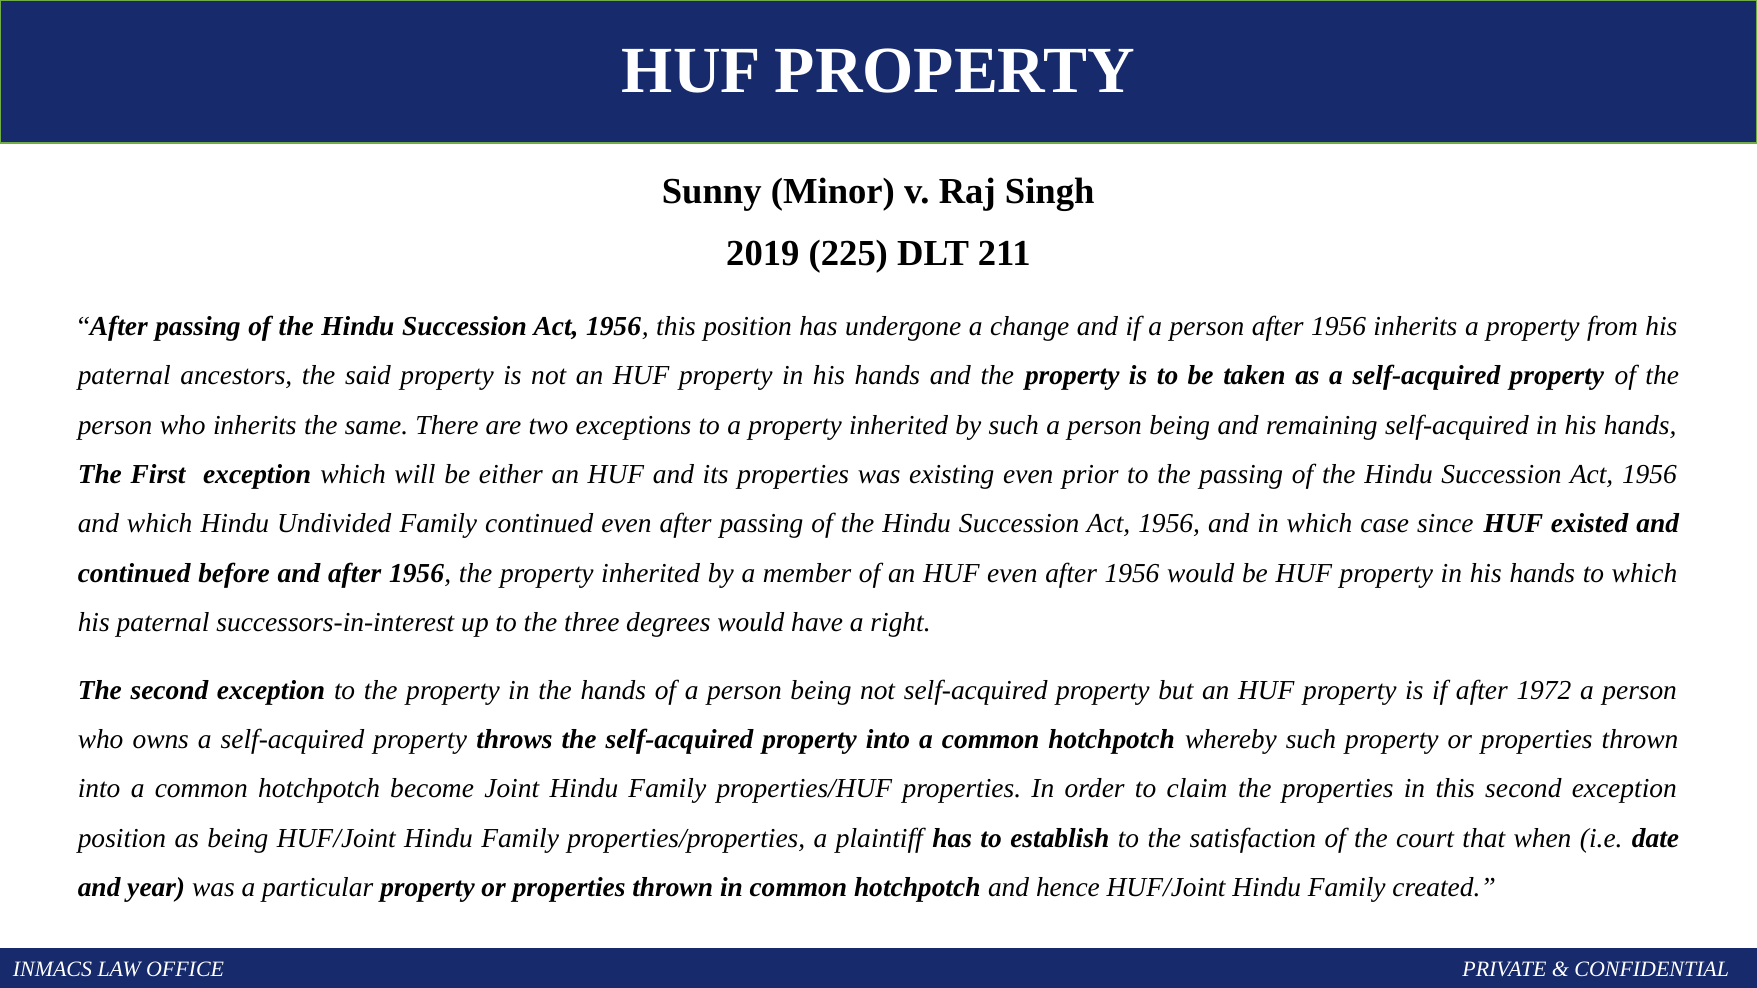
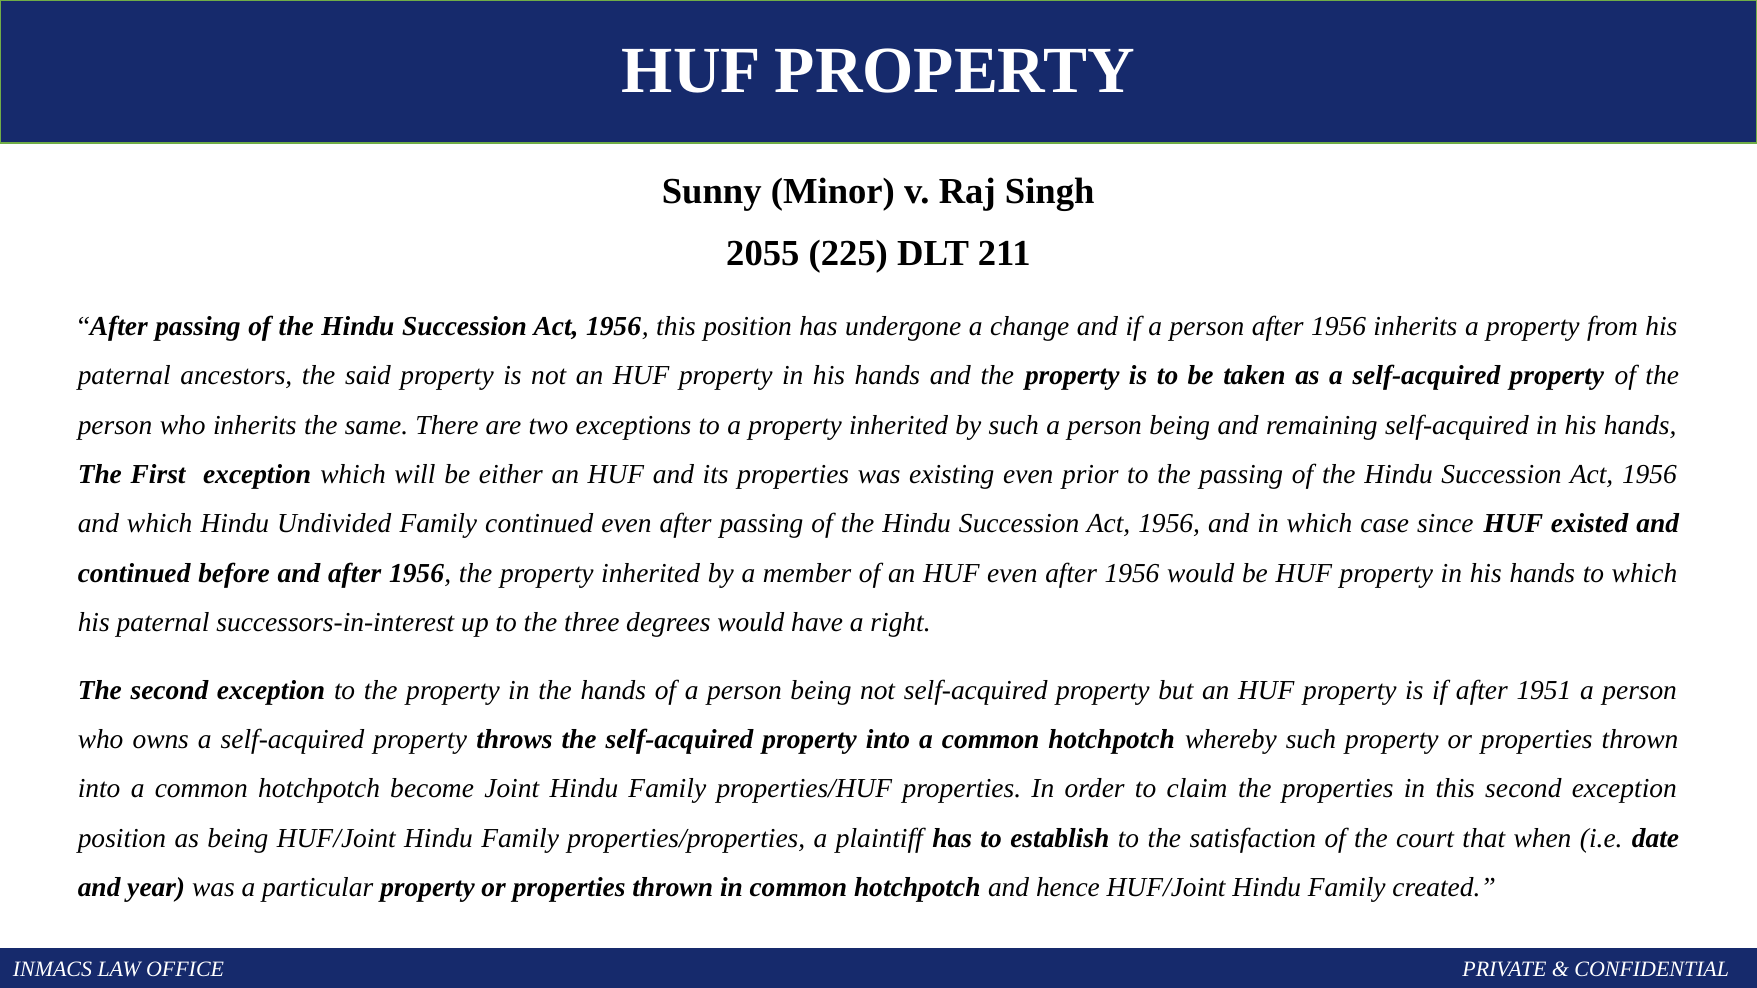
2019: 2019 -> 2055
1972: 1972 -> 1951
